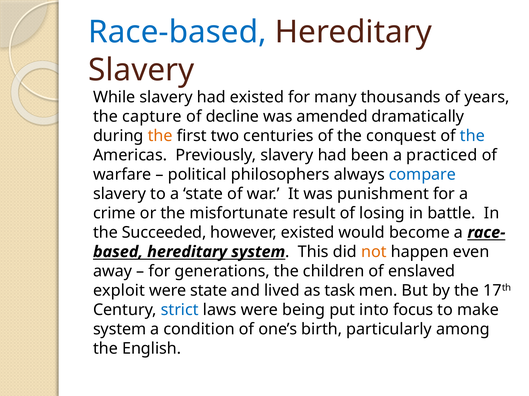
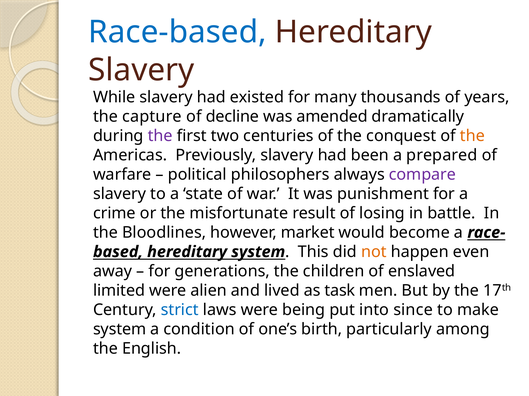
the at (160, 136) colour: orange -> purple
the at (472, 136) colour: blue -> orange
practiced: practiced -> prepared
compare colour: blue -> purple
Succeeded: Succeeded -> Bloodlines
however existed: existed -> market
exploit: exploit -> limited
were state: state -> alien
focus: focus -> since
